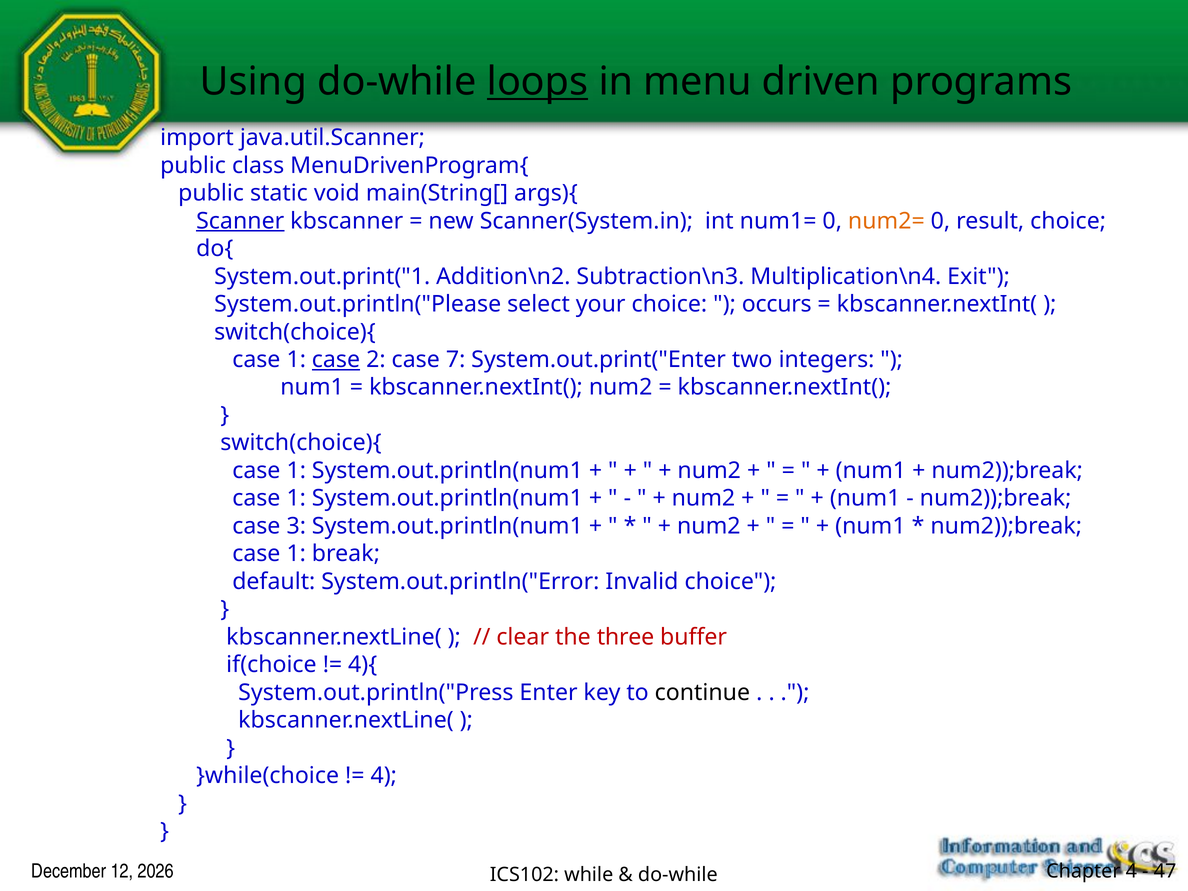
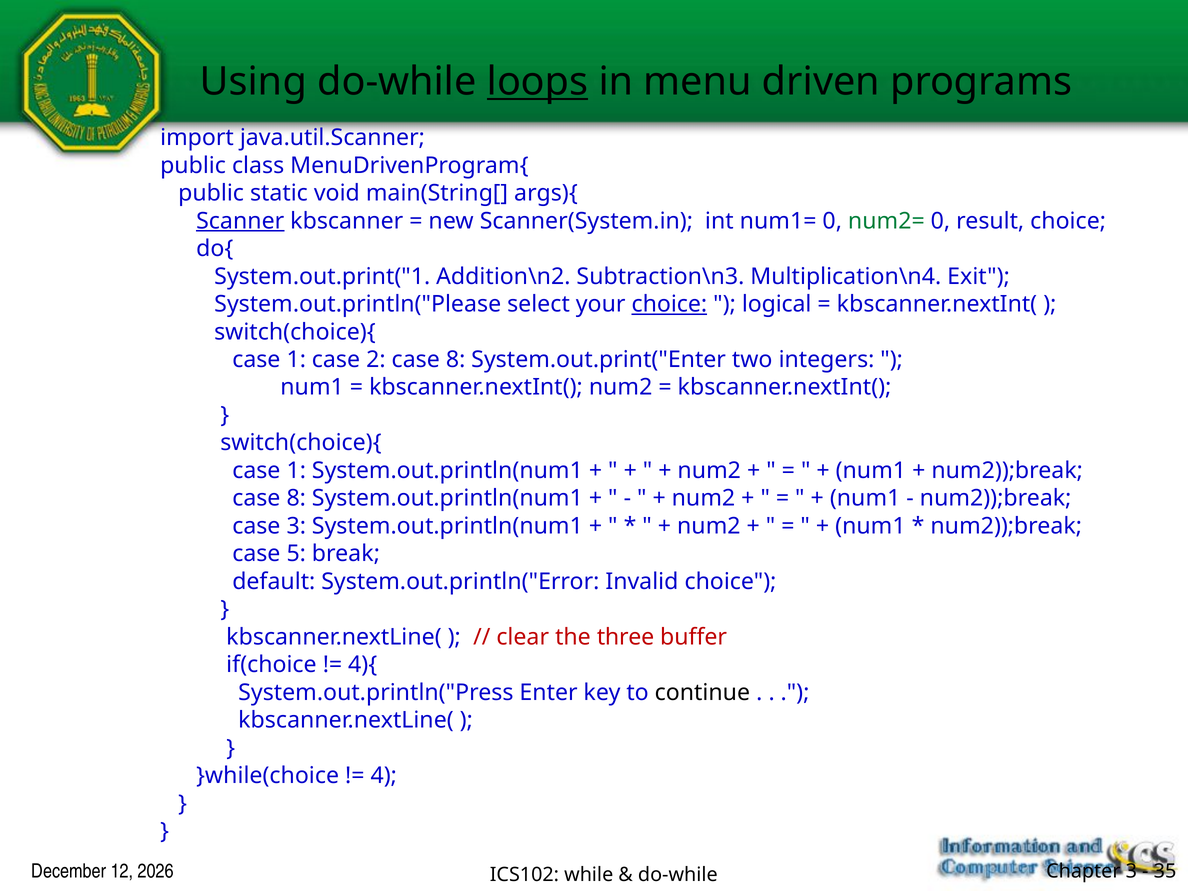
num2= colour: orange -> green
choice at (669, 304) underline: none -> present
occurs: occurs -> logical
case at (336, 360) underline: present -> none
2 case 7: 7 -> 8
1 at (296, 498): 1 -> 8
1 at (296, 554): 1 -> 5
Chapter 4: 4 -> 3
47: 47 -> 35
